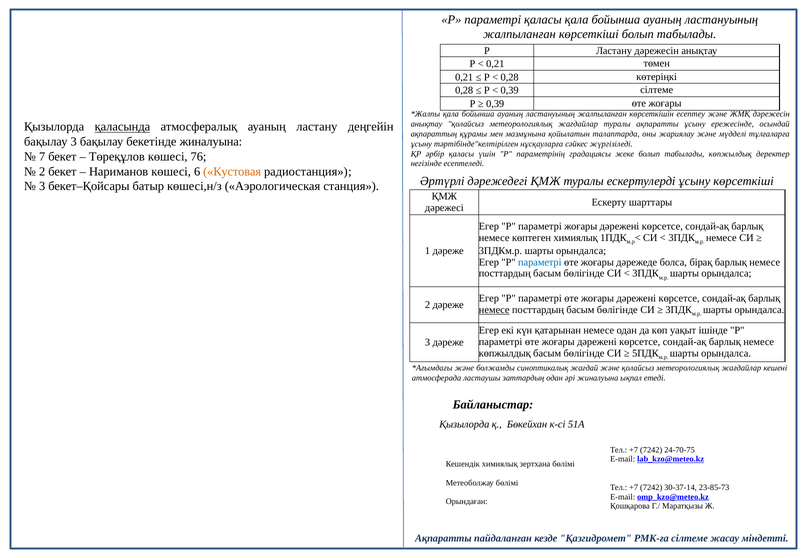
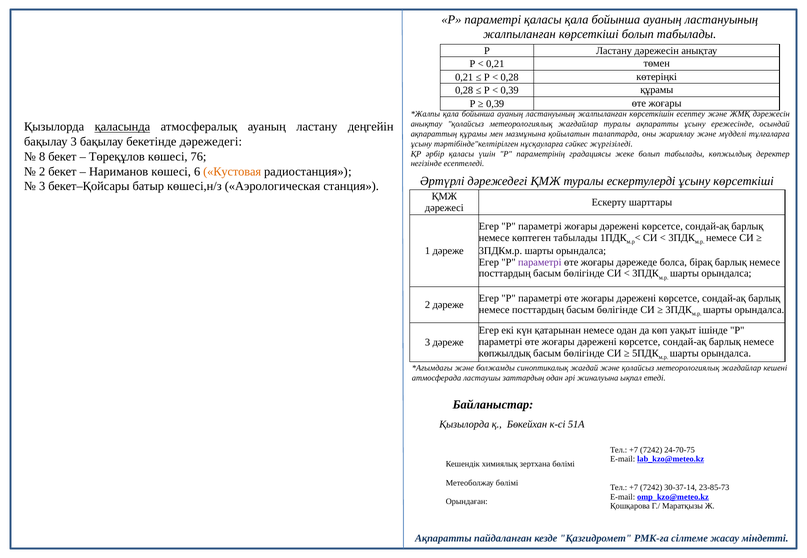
0,39 сілтеме: сілтеме -> құрамы
бекетінде жиналуына: жиналуына -> дәрежедегі
7: 7 -> 8
көптеген химиялық: химиялық -> табылады
параметрі at (540, 262) colour: blue -> purple
немесе at (494, 310) underline: present -> none
